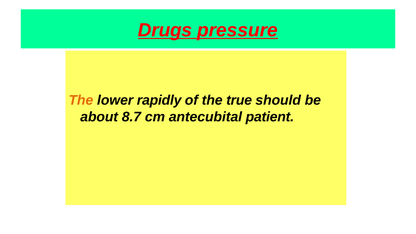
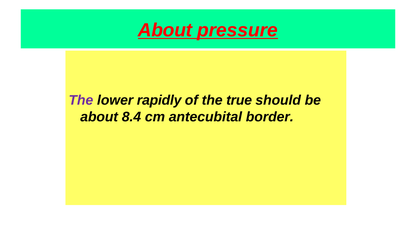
Drugs at (165, 30): Drugs -> About
The at (81, 100) colour: orange -> purple
8.7: 8.7 -> 8.4
patient: patient -> border
